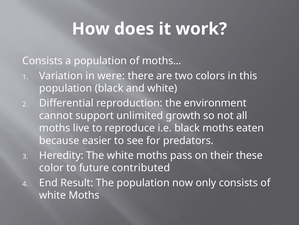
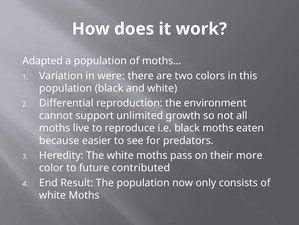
Consists at (43, 61): Consists -> Adapted
these: these -> more
